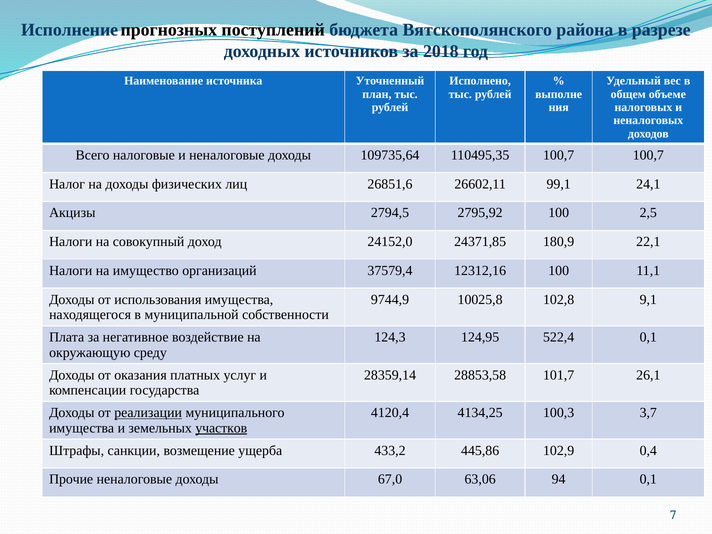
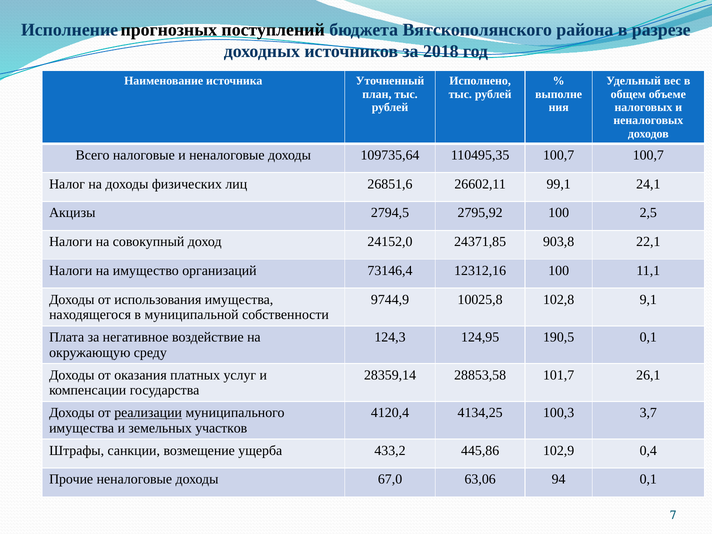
180,9: 180,9 -> 903,8
37579,4: 37579,4 -> 73146,4
522,4: 522,4 -> 190,5
участков underline: present -> none
